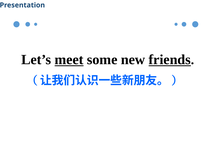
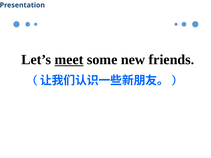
friends underline: present -> none
